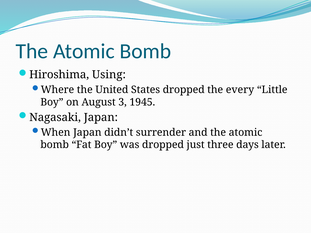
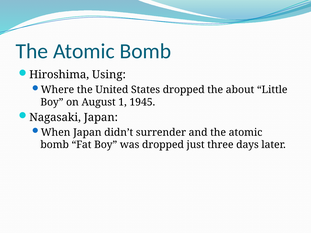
every: every -> about
3: 3 -> 1
